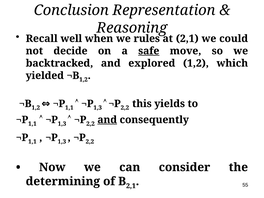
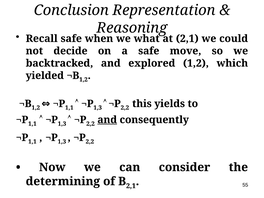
Recall well: well -> safe
rules: rules -> what
safe at (149, 51) underline: present -> none
